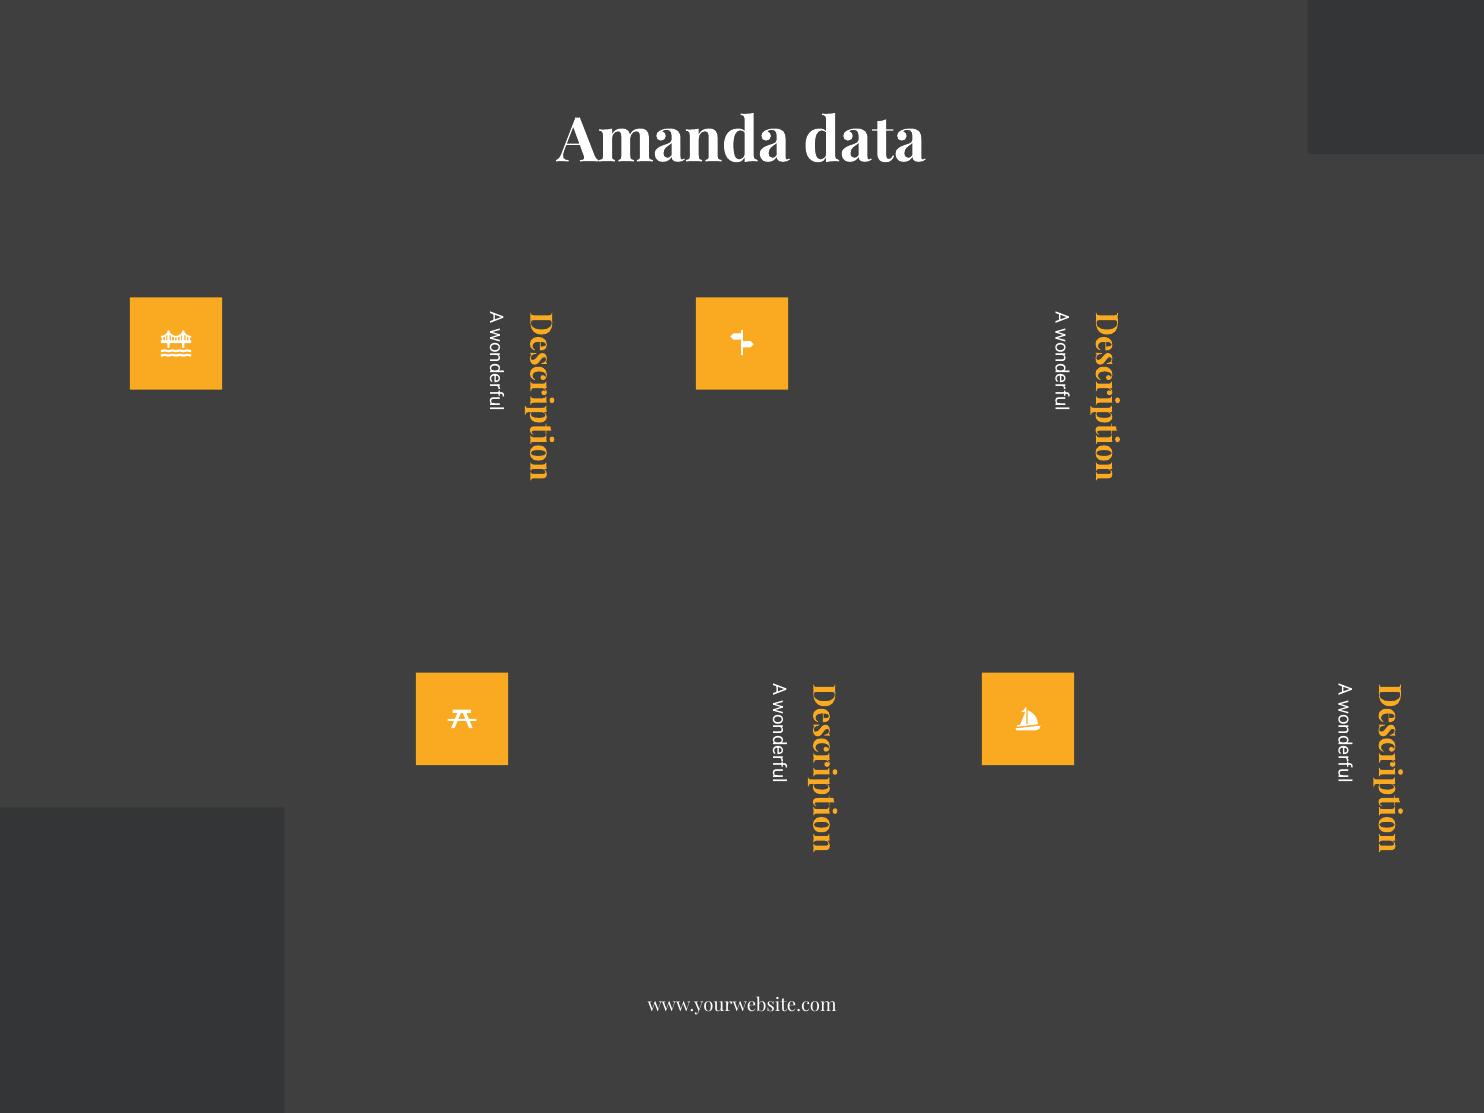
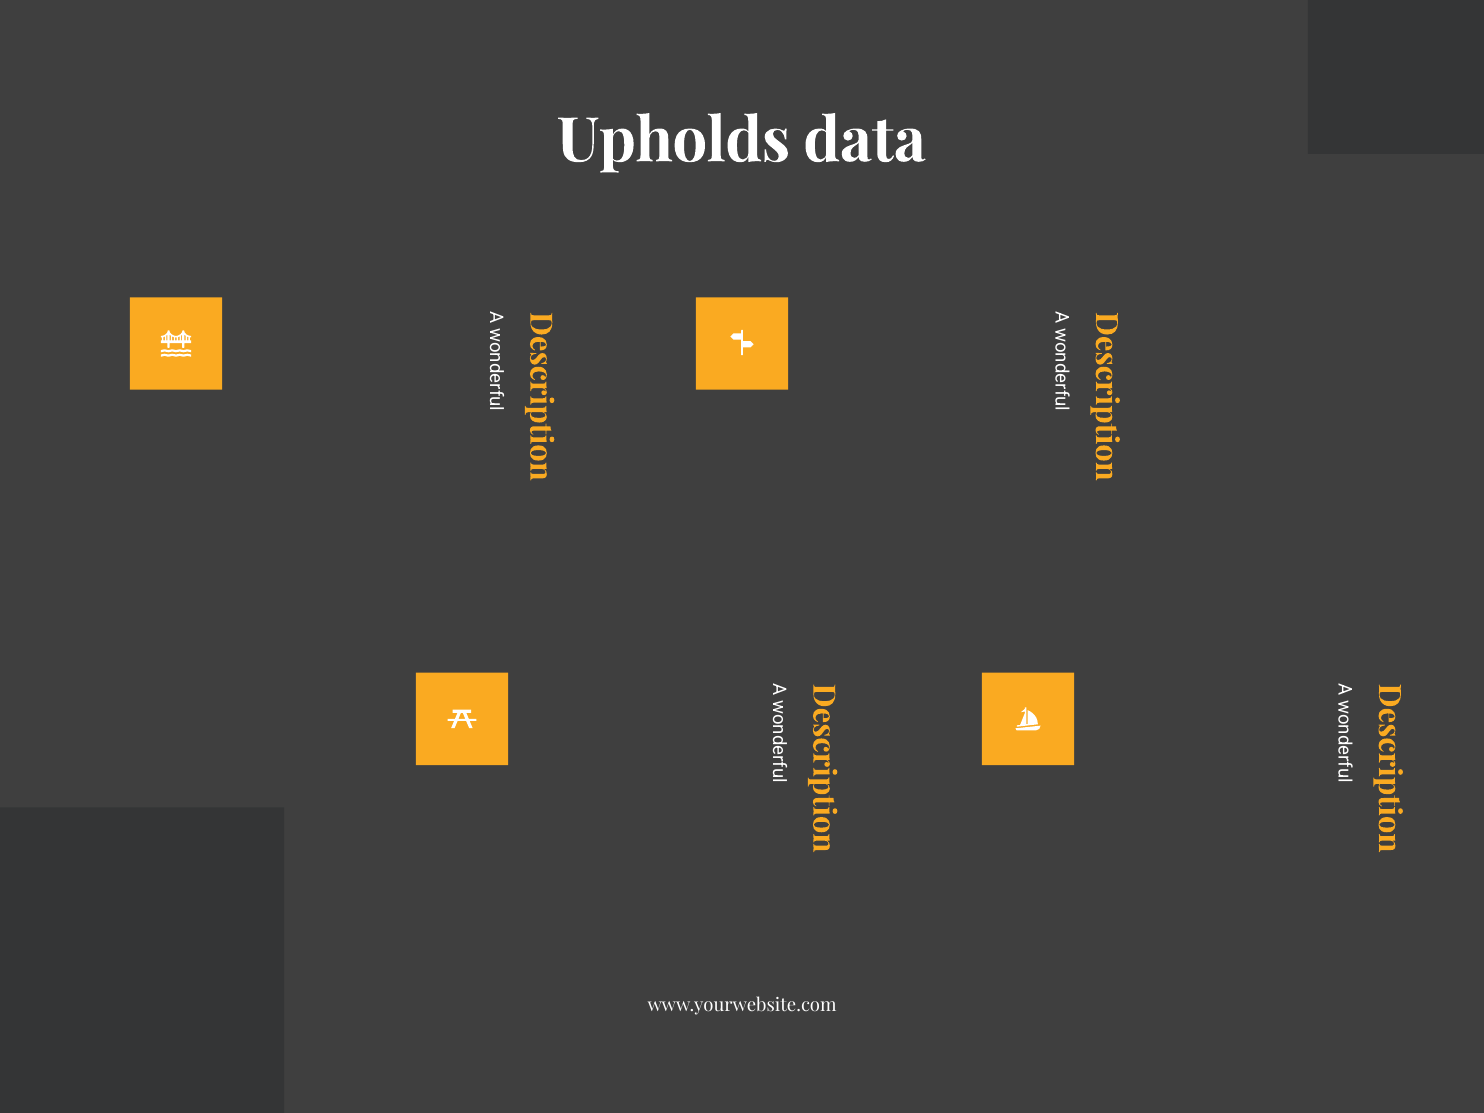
Amanda: Amanda -> Upholds
